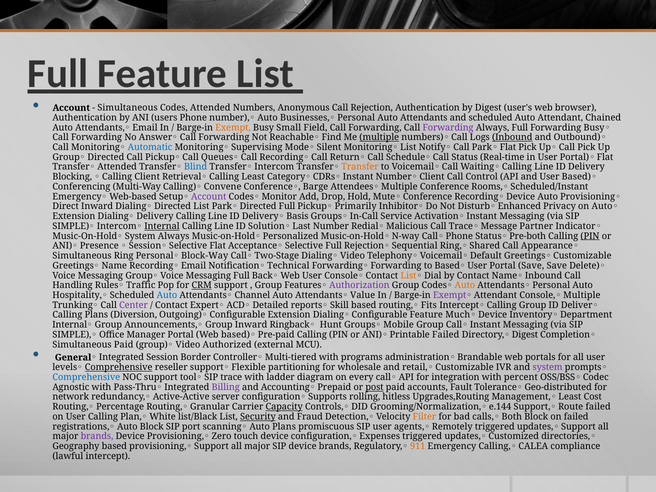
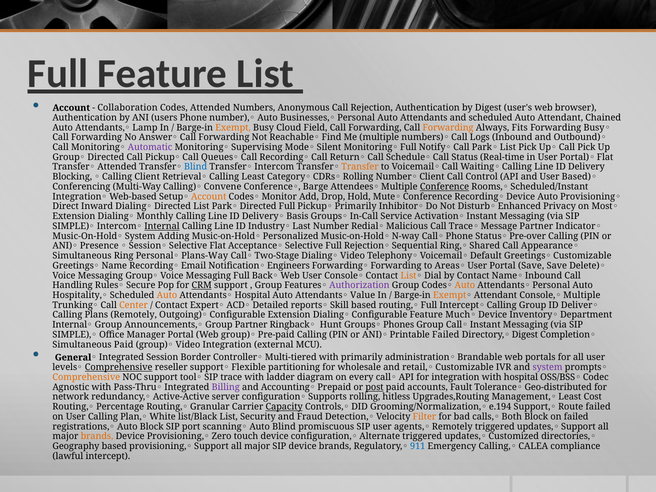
Simultaneous at (128, 108): Simultaneous -> Collaboration
Attendants Email: Email -> Lamp
Small: Small -> Cloud
Forwarding at (448, 128) colour: purple -> orange
Always Full: Full -> Fits
multiple at (379, 137) underline: present -> none
Inbound at (512, 137) underline: present -> none
Automatic colour: blue -> purple
List at (408, 147): List -> Full
Flat at (508, 147): Flat -> List
Instant at (358, 177): Instant -> Rolling
Conference at (444, 187) underline: none -> present
Emergency at (77, 197): Emergency -> Integration
Account at (209, 197) colour: purple -> orange
on Auto: Auto -> Most
Delivery at (155, 216): Delivery -> Monthly
Solution: Solution -> Industry
System Always: Always -> Adding
Pre-both: Pre-both -> Pre-over
PIN at (590, 236) underline: present -> none
Block-Way: Block-Way -> Plans-Way
Technical: Technical -> Engineers
to Based: Based -> Areas
Traffic: Traffic -> Secure
Auto at (167, 295) colour: blue -> orange
Attendants Channel: Channel -> Hospital
Exempt at (450, 295) colour: purple -> orange
Center colour: purple -> orange
Fits at (429, 305): Fits -> Full
Plans Diversion: Diversion -> Remotely
Group Inward: Inward -> Partner
Mobile: Mobile -> Phones
Web based: based -> group
Video Authorized: Authorized -> Integration
with programs: programs -> primarily
Comprehensive at (86, 377) colour: blue -> orange
with percent: percent -> hospital
e.144: e.144 -> e.194
Security underline: present -> none
Auto Plans: Plans -> Blind
brands at (97, 436) colour: purple -> orange
Expenses: Expenses -> Alternate
911 colour: orange -> blue
